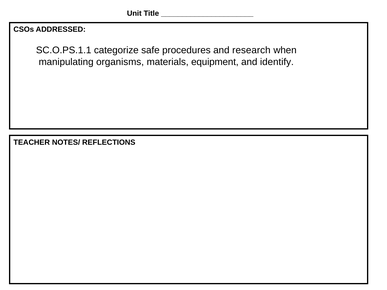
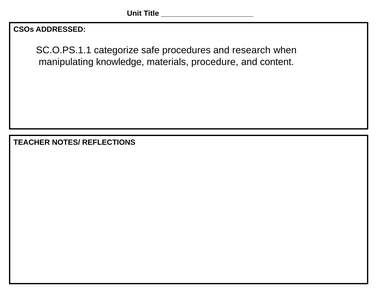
organisms: organisms -> knowledge
equipment: equipment -> procedure
identify: identify -> content
